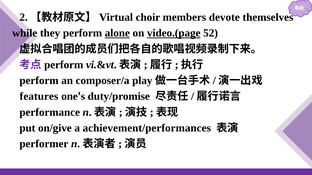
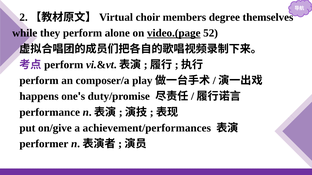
devote: devote -> degree
alone underline: present -> none
features: features -> happens
